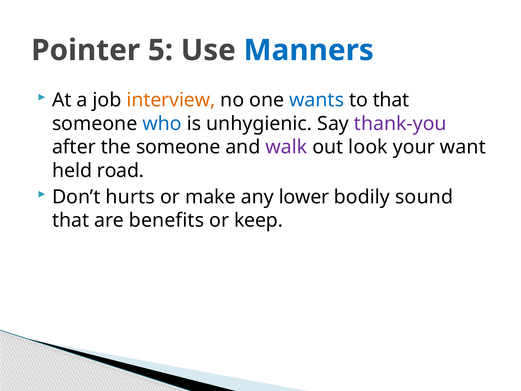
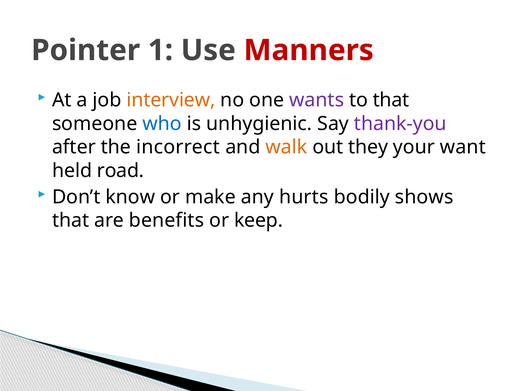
5: 5 -> 1
Manners colour: blue -> red
wants colour: blue -> purple
the someone: someone -> incorrect
walk colour: purple -> orange
look: look -> they
hurts: hurts -> know
lower: lower -> hurts
sound: sound -> shows
